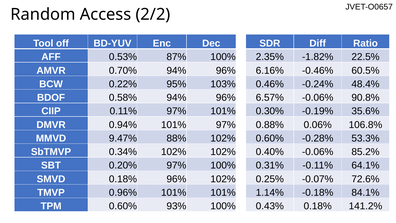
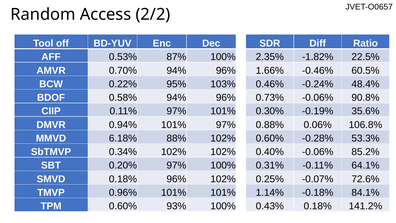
6.16%: 6.16% -> 1.66%
6.57%: 6.57% -> 0.73%
9.47%: 9.47% -> 6.18%
